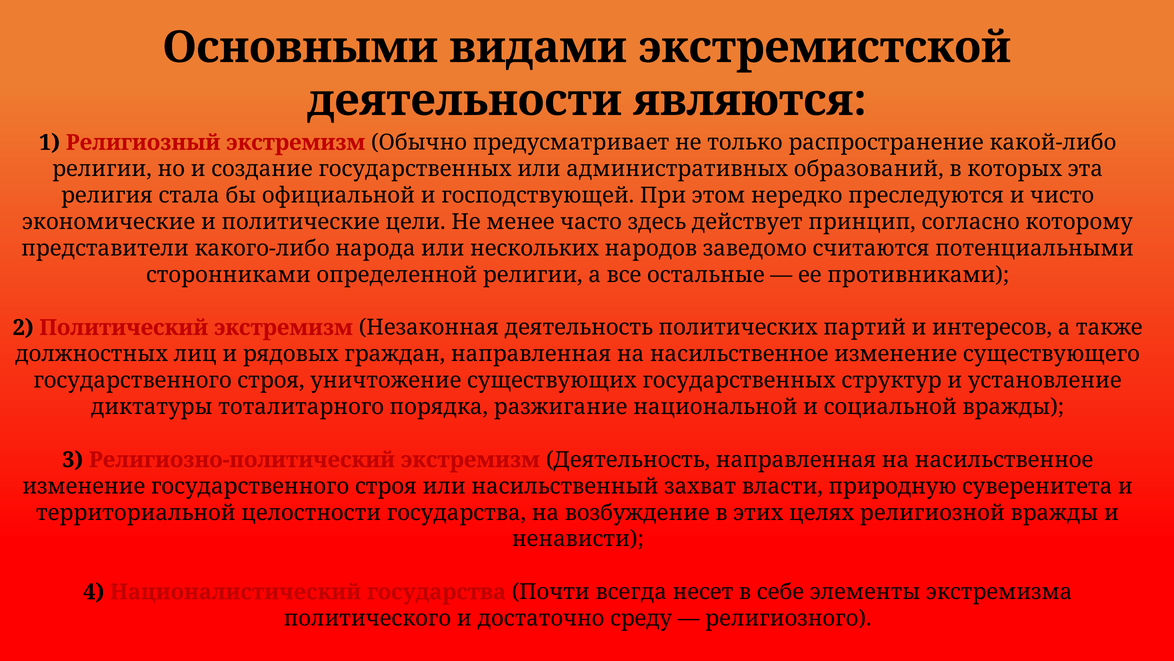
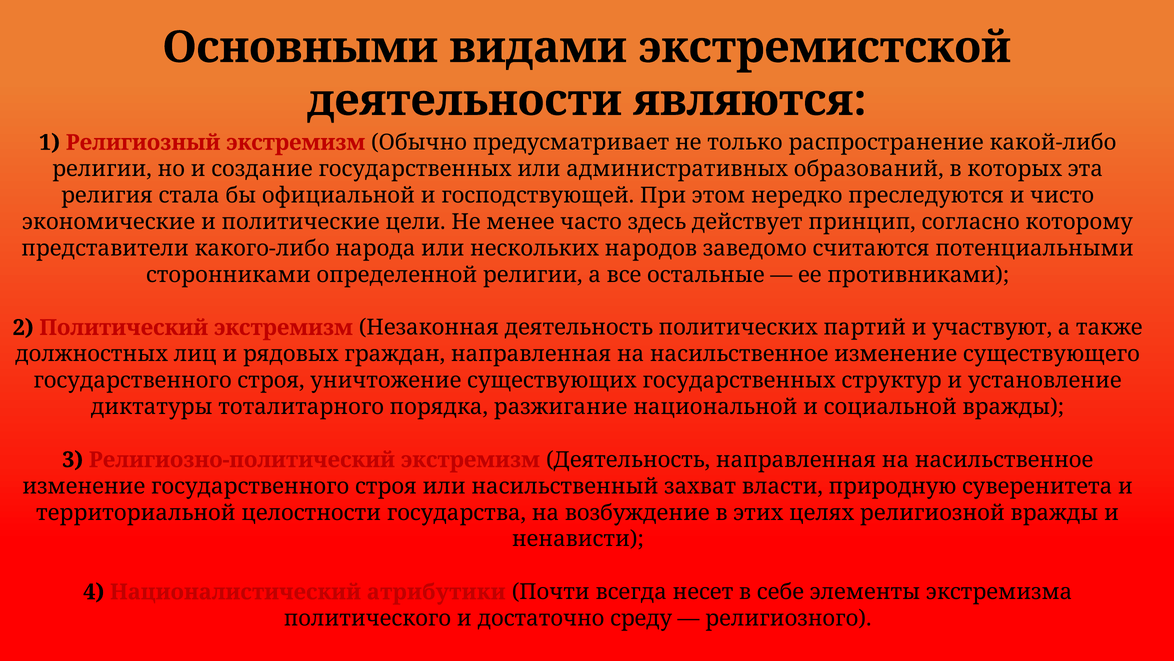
интересов: интересов -> участвуют
Националистический государства: государства -> атрибутики
